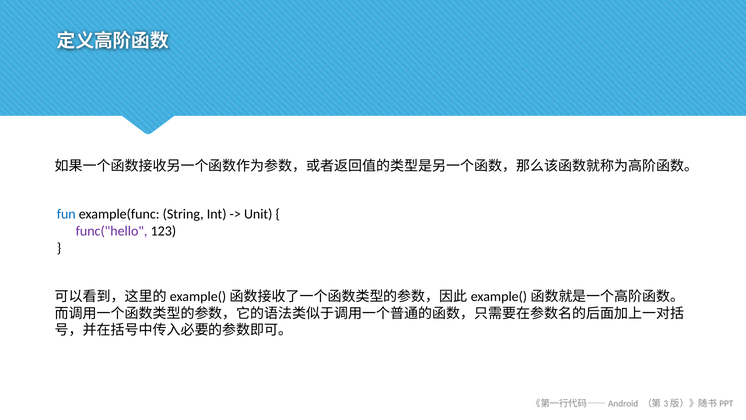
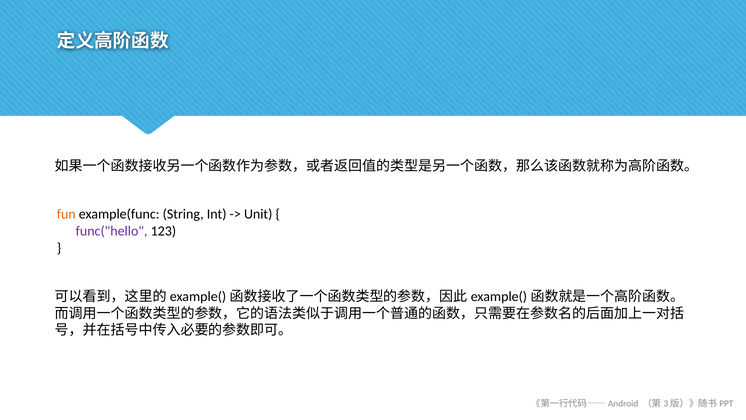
fun colour: blue -> orange
